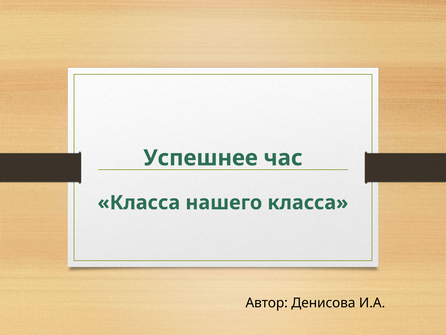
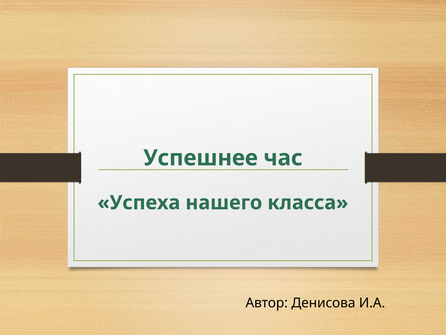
Класса at (139, 202): Класса -> Успеха
